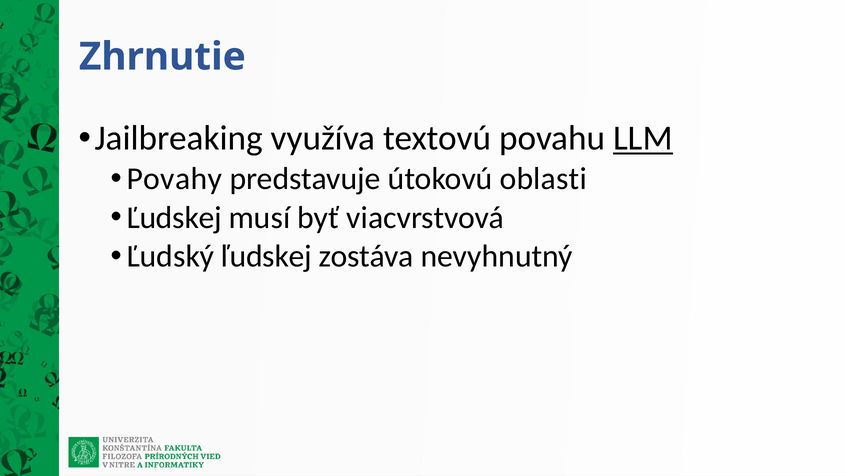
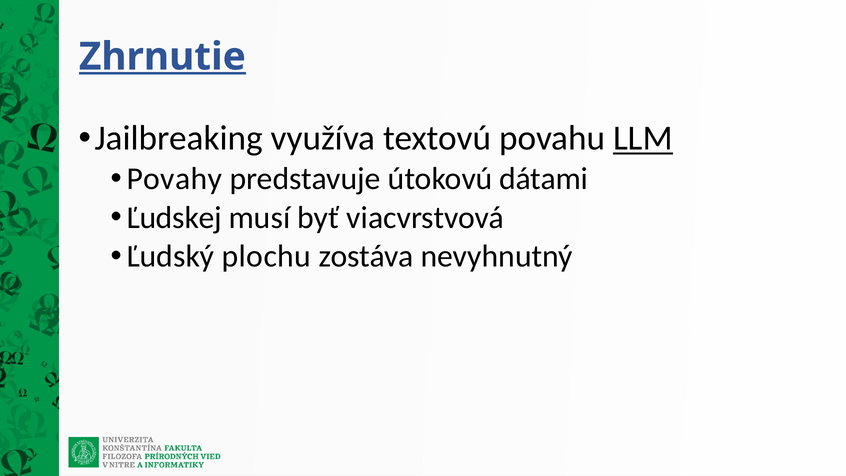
Zhrnutie underline: none -> present
oblasti: oblasti -> dátami
Ľudský ľudskej: ľudskej -> plochu
